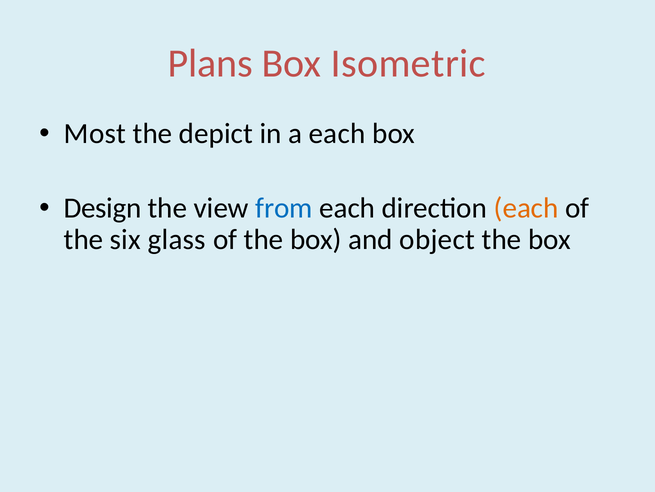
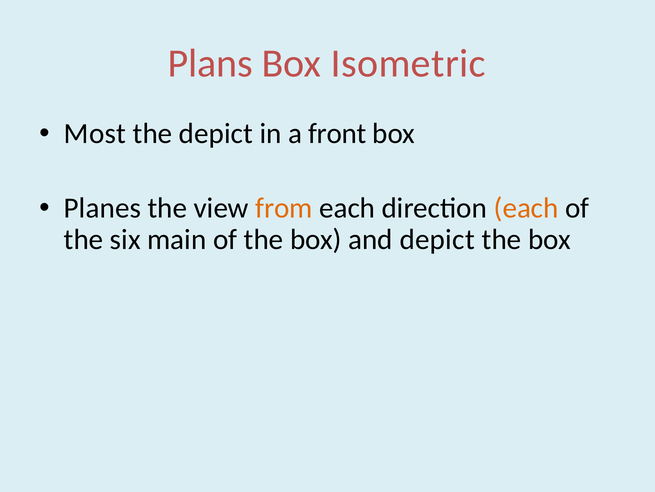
a each: each -> front
Design: Design -> Planes
from colour: blue -> orange
glass: glass -> main
and object: object -> depict
